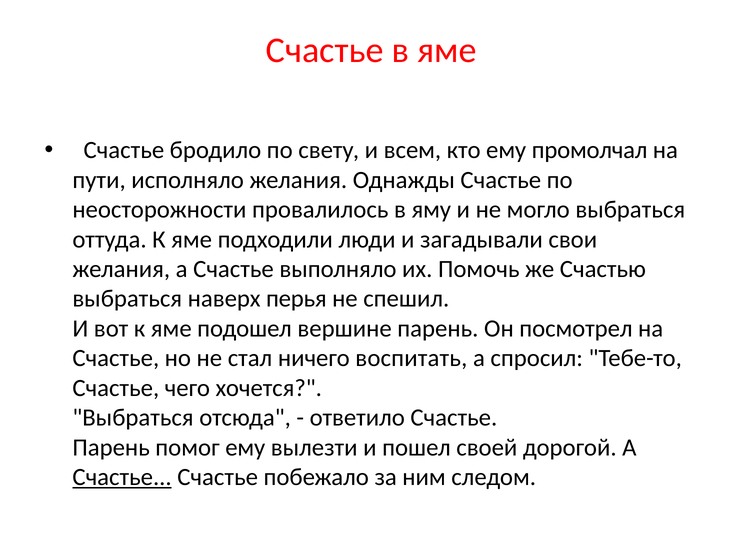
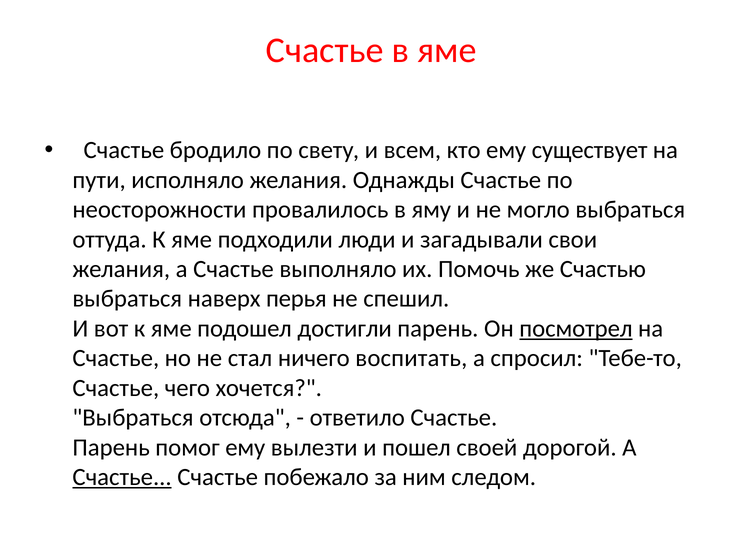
промолчал: промолчал -> существует
вершине: вершине -> достигли
посмотрел underline: none -> present
